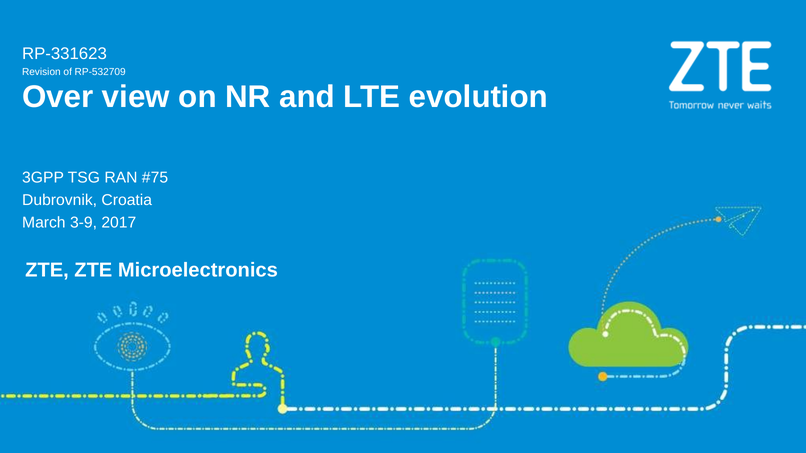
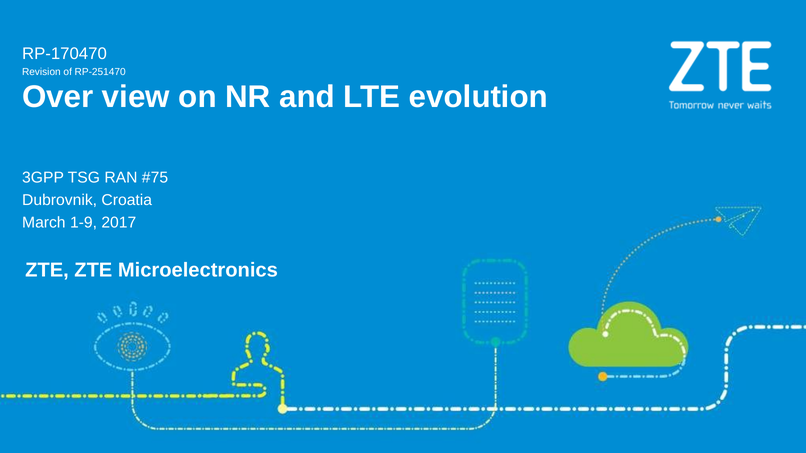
RP-331623: RP-331623 -> RP-170470
RP-532709: RP-532709 -> RP-251470
3-9: 3-9 -> 1-9
